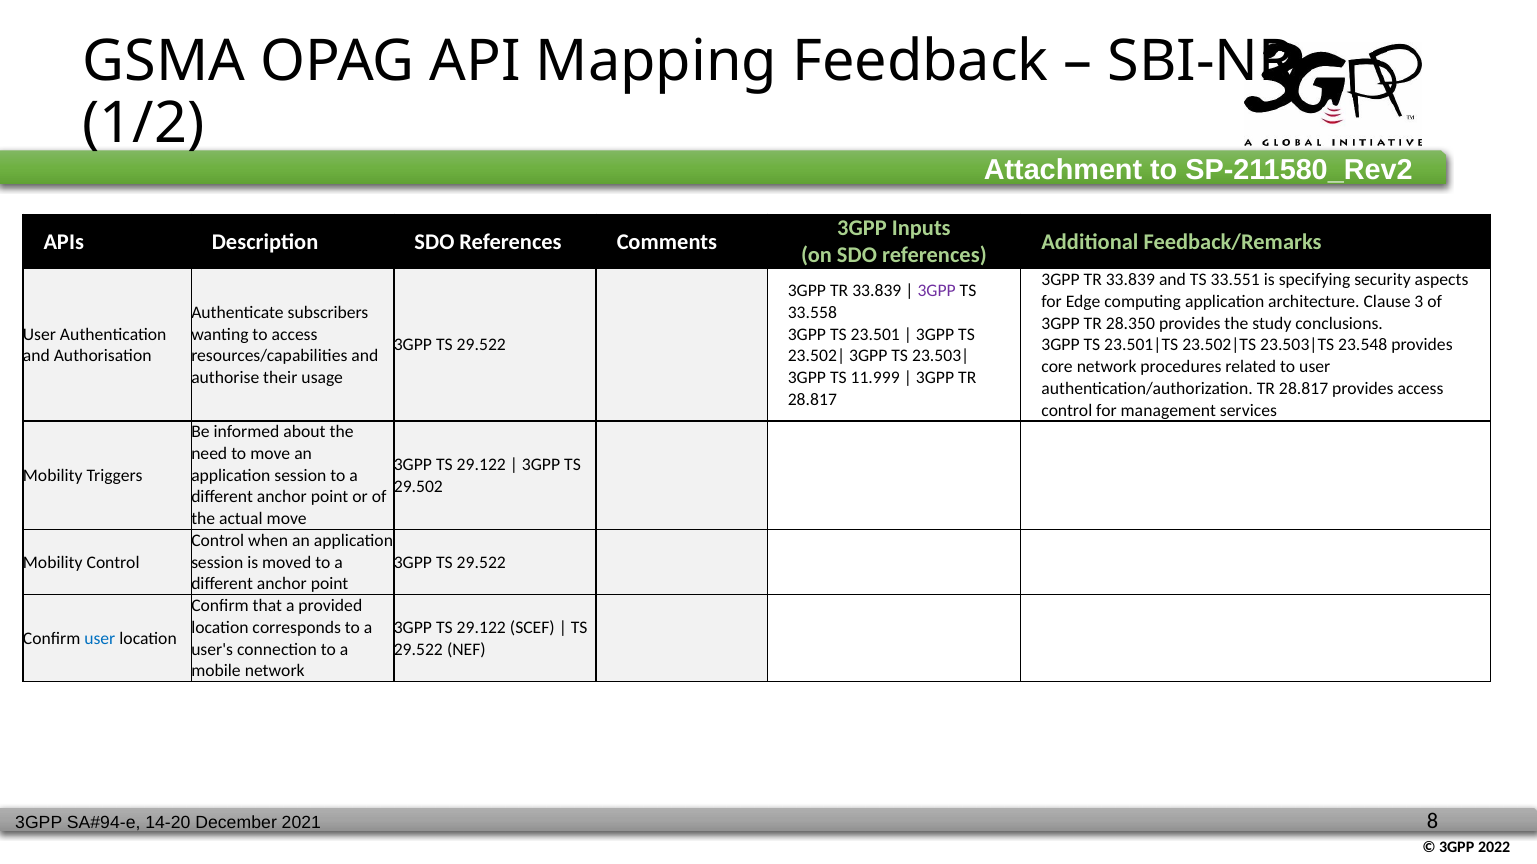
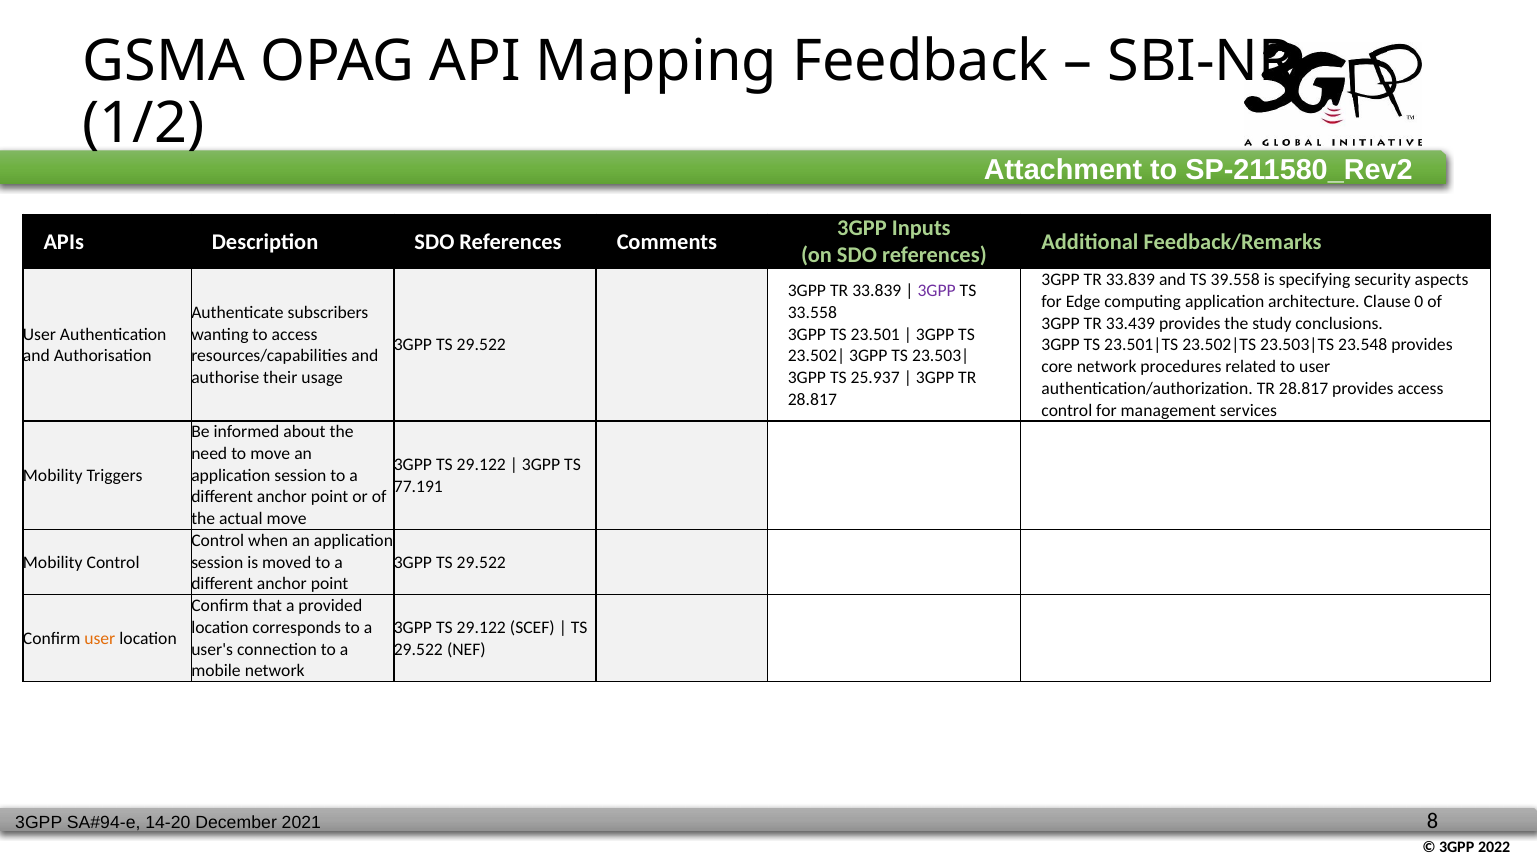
33.551: 33.551 -> 39.558
3: 3 -> 0
28.350: 28.350 -> 33.439
11.999: 11.999 -> 25.937
29.502: 29.502 -> 77.191
user at (100, 639) colour: blue -> orange
